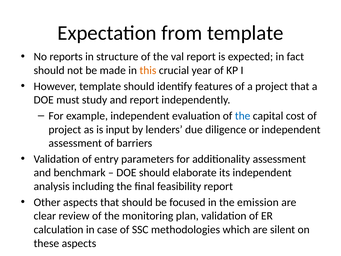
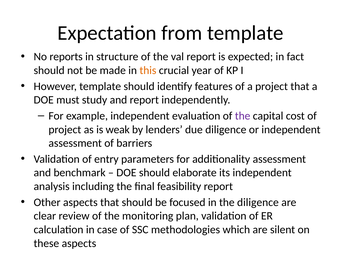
the at (243, 116) colour: blue -> purple
input: input -> weak
the emission: emission -> diligence
